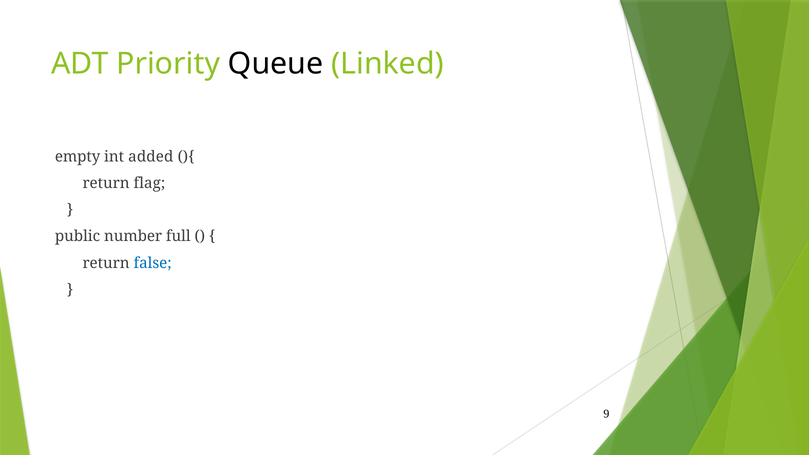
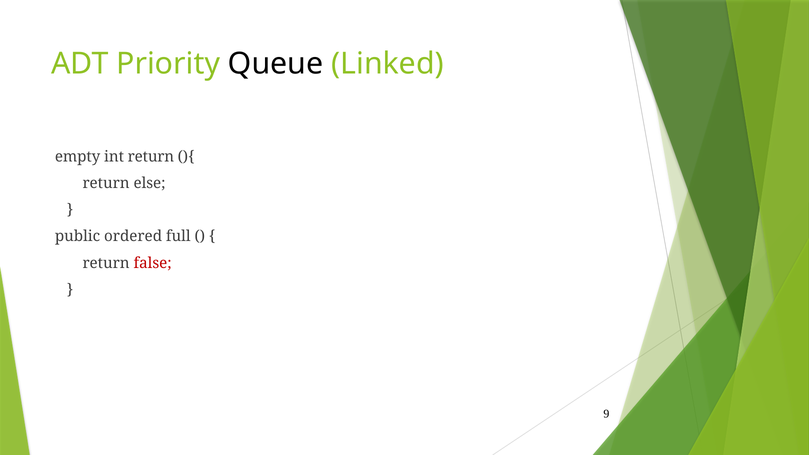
int added: added -> return
flag: flag -> else
number: number -> ordered
false colour: blue -> red
